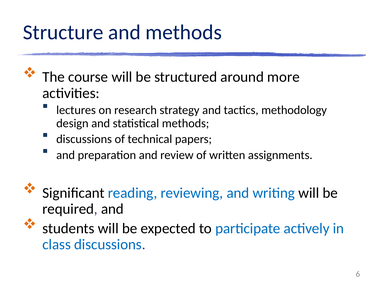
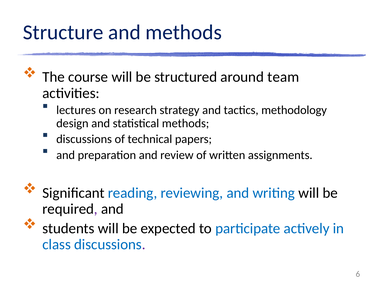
more: more -> team
